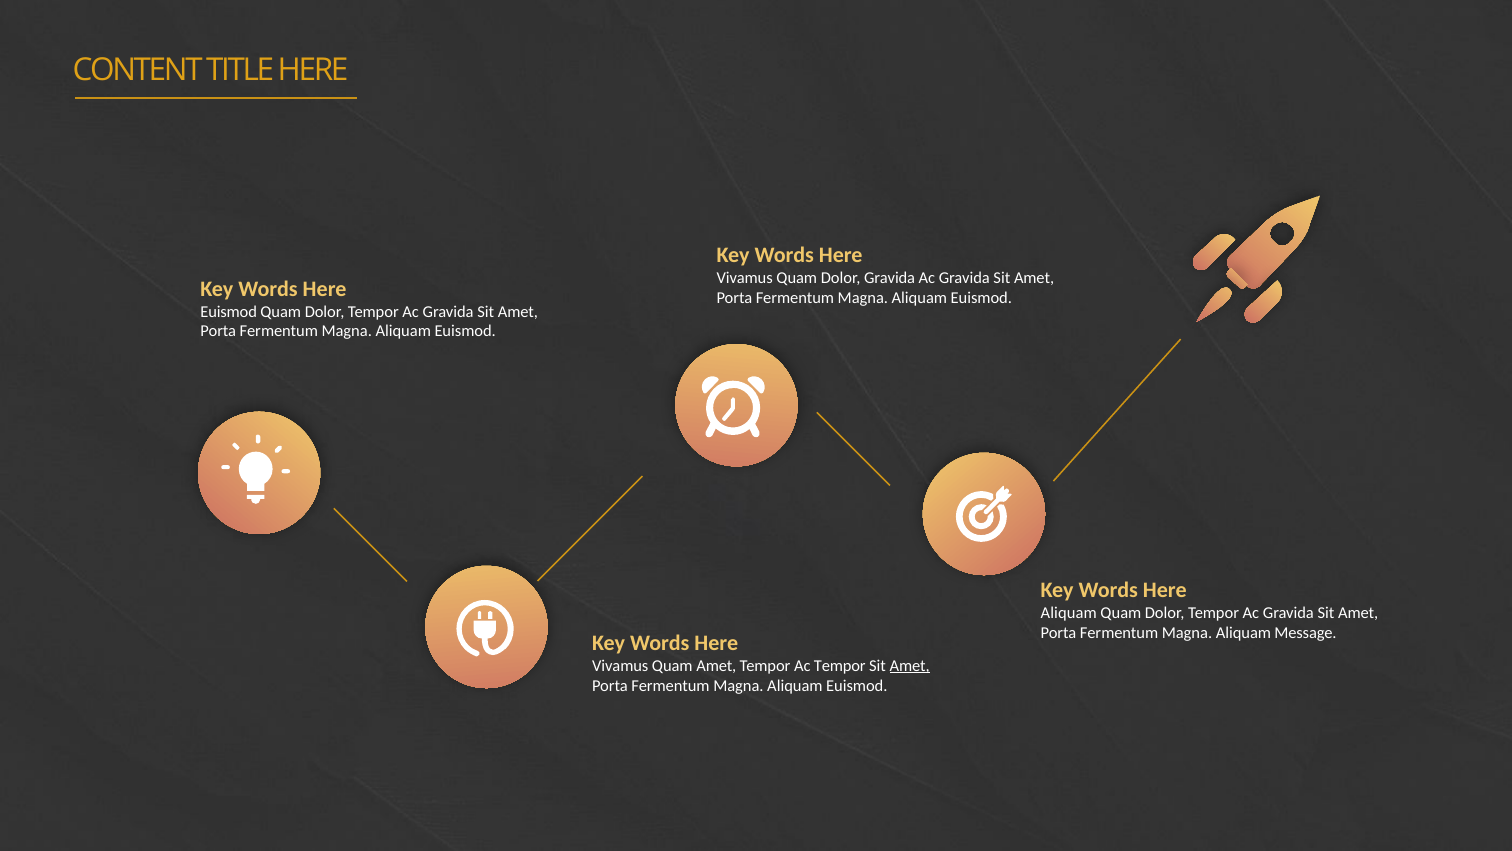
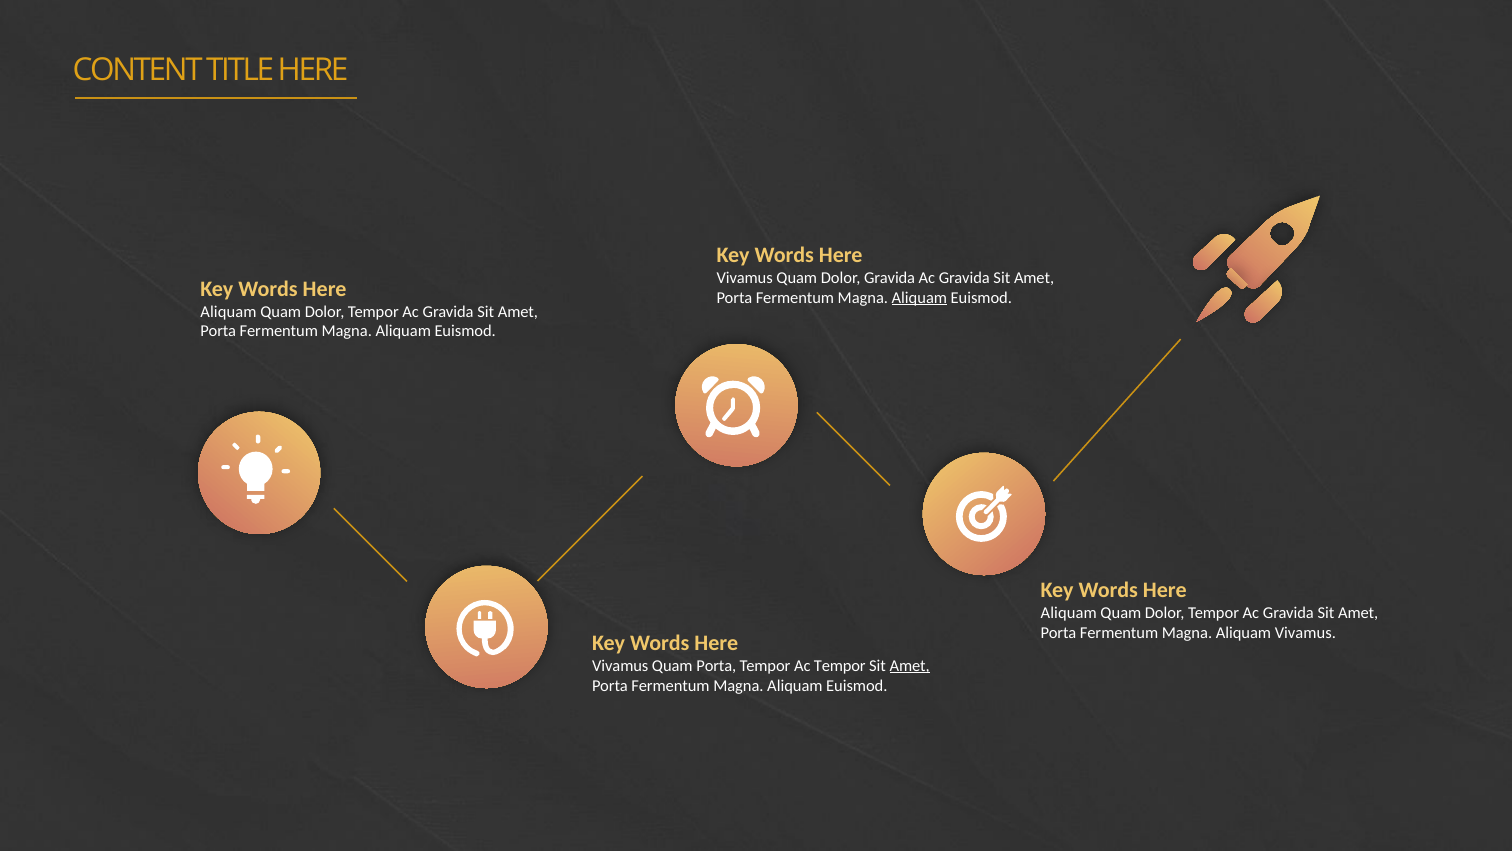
Aliquam at (919, 297) underline: none -> present
Euismod at (229, 311): Euismod -> Aliquam
Aliquam Message: Message -> Vivamus
Quam Amet: Amet -> Porta
